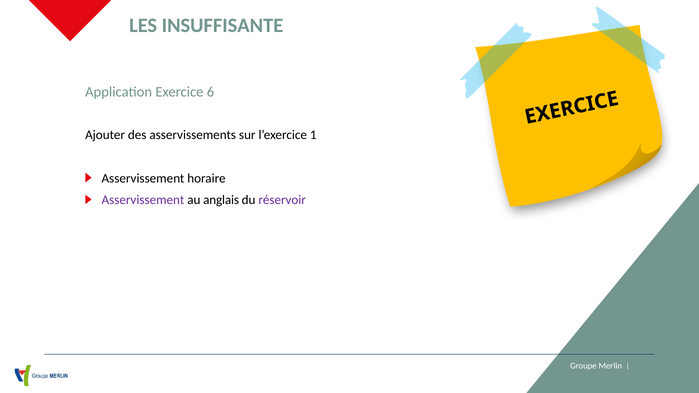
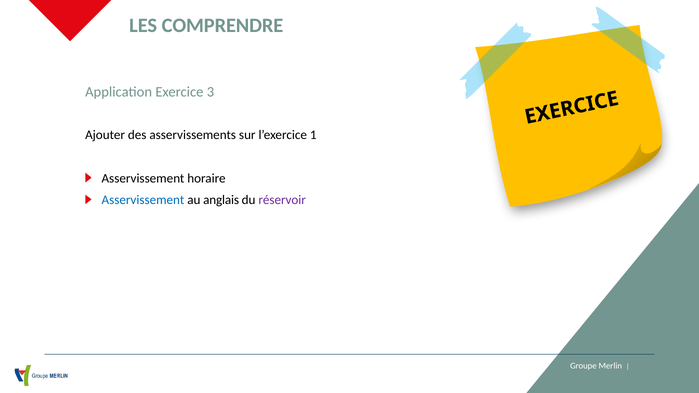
INSUFFISANTE: INSUFFISANTE -> COMPRENDRE
6: 6 -> 3
Asservissement at (143, 200) colour: purple -> blue
